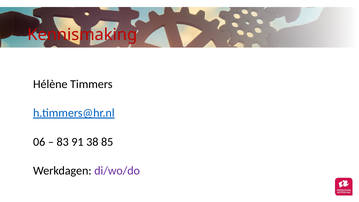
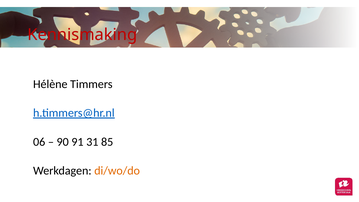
83: 83 -> 90
38: 38 -> 31
di/wo/do colour: purple -> orange
